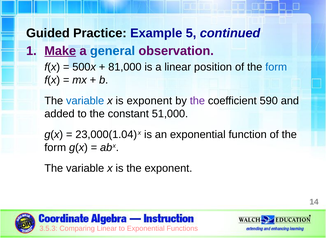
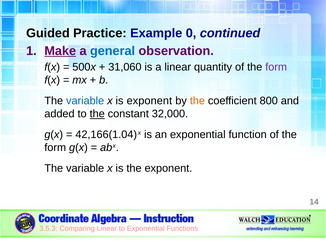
5: 5 -> 0
81,000: 81,000 -> 31,060
position: position -> quantity
form at (276, 67) colour: blue -> purple
the at (197, 101) colour: purple -> orange
590: 590 -> 800
the at (97, 114) underline: none -> present
51,000: 51,000 -> 32,000
23,000(1.04: 23,000(1.04 -> 42,166(1.04
